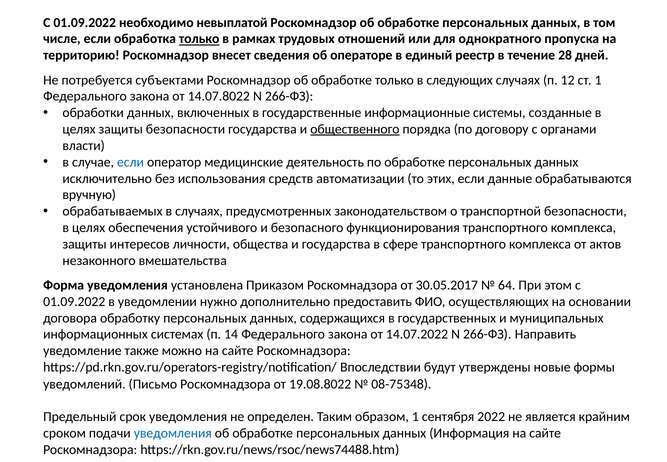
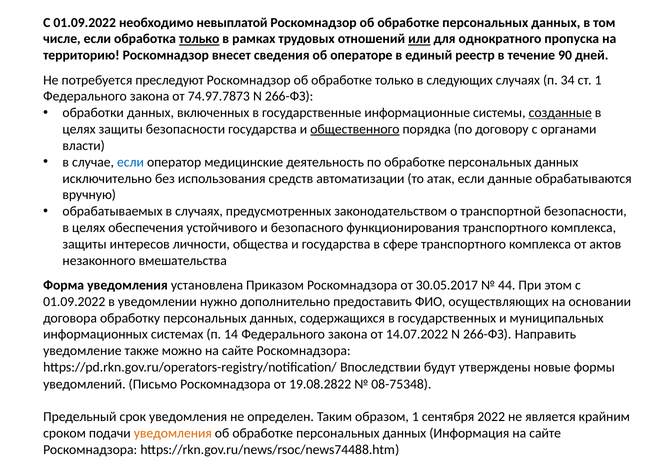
или underline: none -> present
28: 28 -> 90
субъектами: субъектами -> преследуют
12: 12 -> 34
14.07.8022: 14.07.8022 -> 74.97.7873
созданные underline: none -> present
этих: этих -> атак
64: 64 -> 44
19.08.8022: 19.08.8022 -> 19.08.2822
уведомления at (173, 433) colour: blue -> orange
